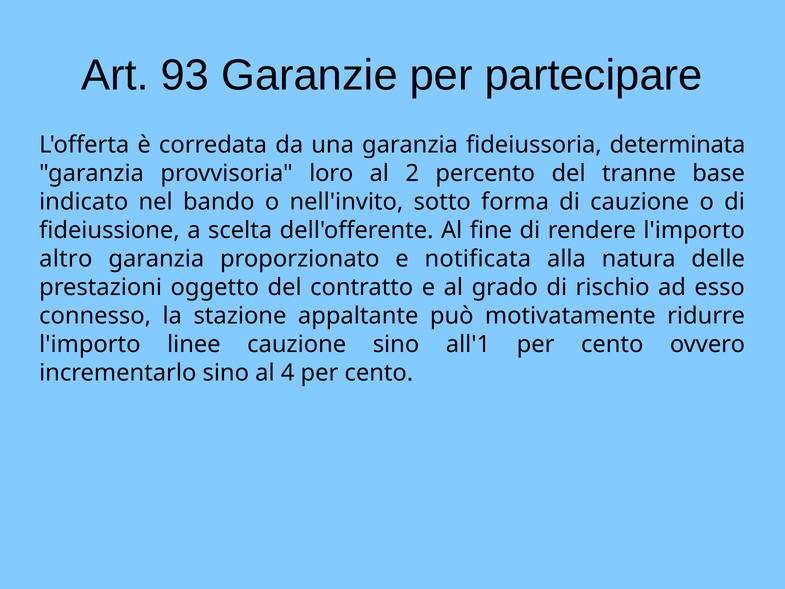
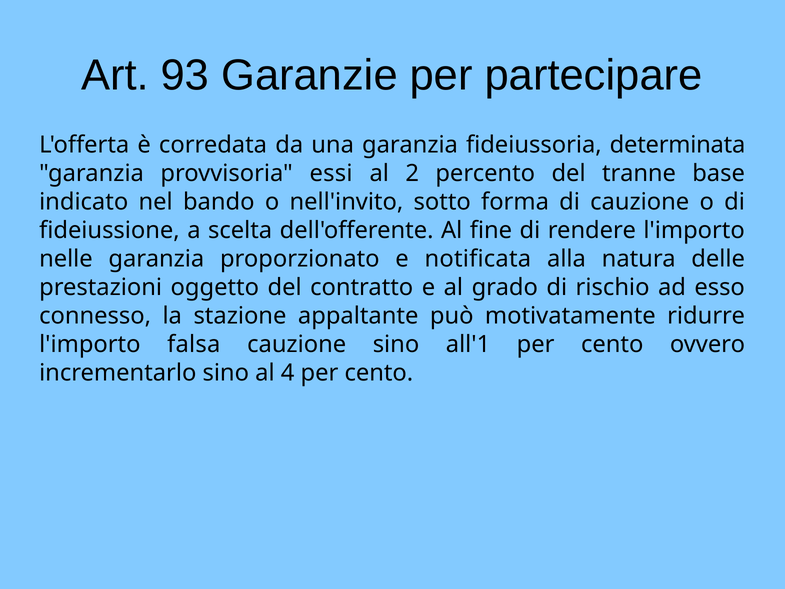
loro: loro -> essi
altro: altro -> nelle
linee: linee -> falsa
